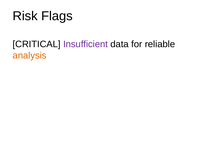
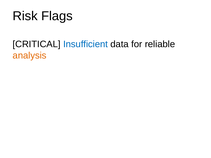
Insufficient colour: purple -> blue
